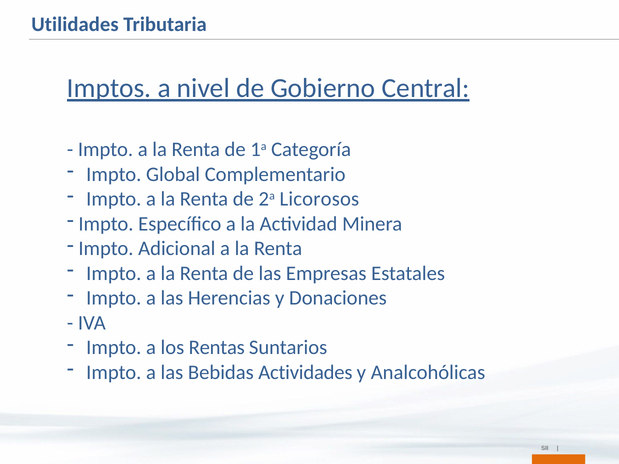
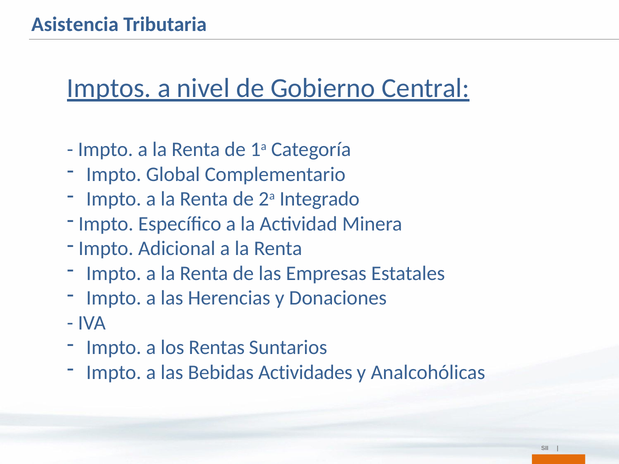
Utilidades: Utilidades -> Asistencia
Licorosos: Licorosos -> Integrado
